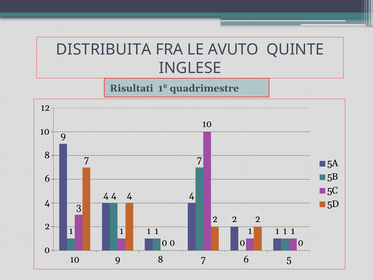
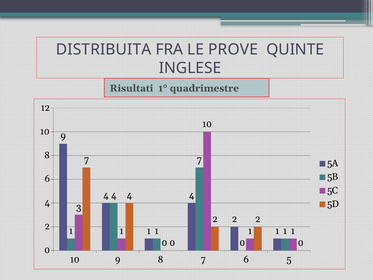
AVUTO: AVUTO -> PROVE
